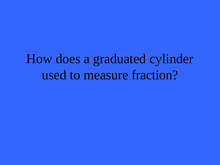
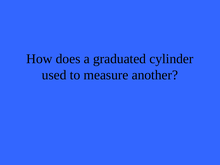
fraction: fraction -> another
